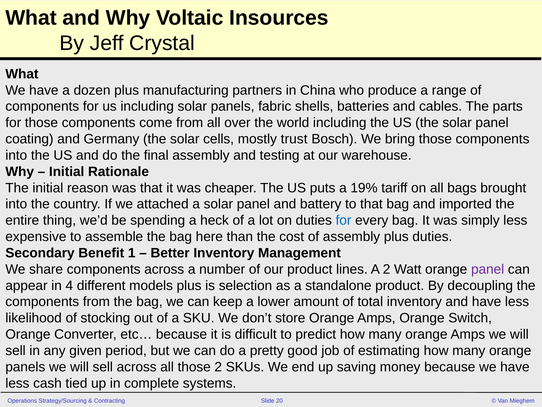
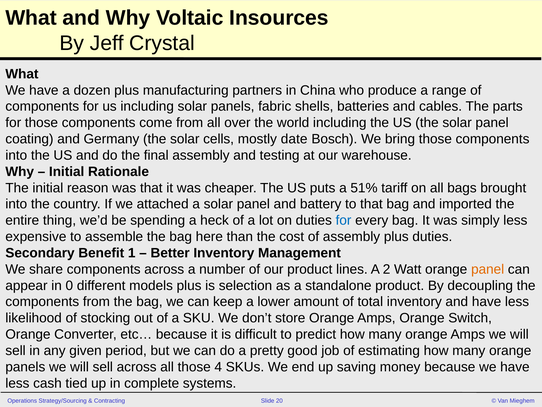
trust: trust -> date
19%: 19% -> 51%
panel at (488, 269) colour: purple -> orange
4: 4 -> 0
those 2: 2 -> 4
